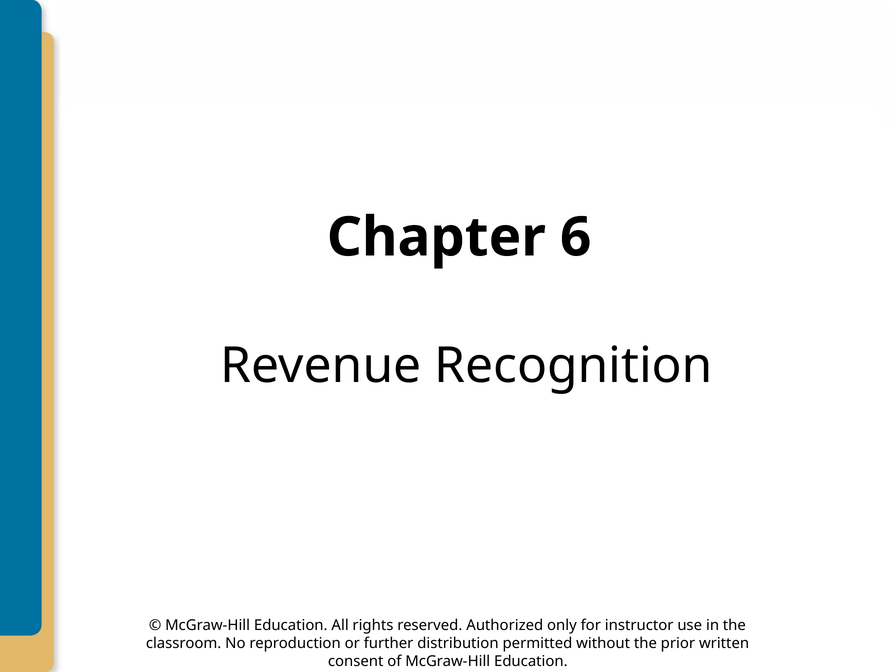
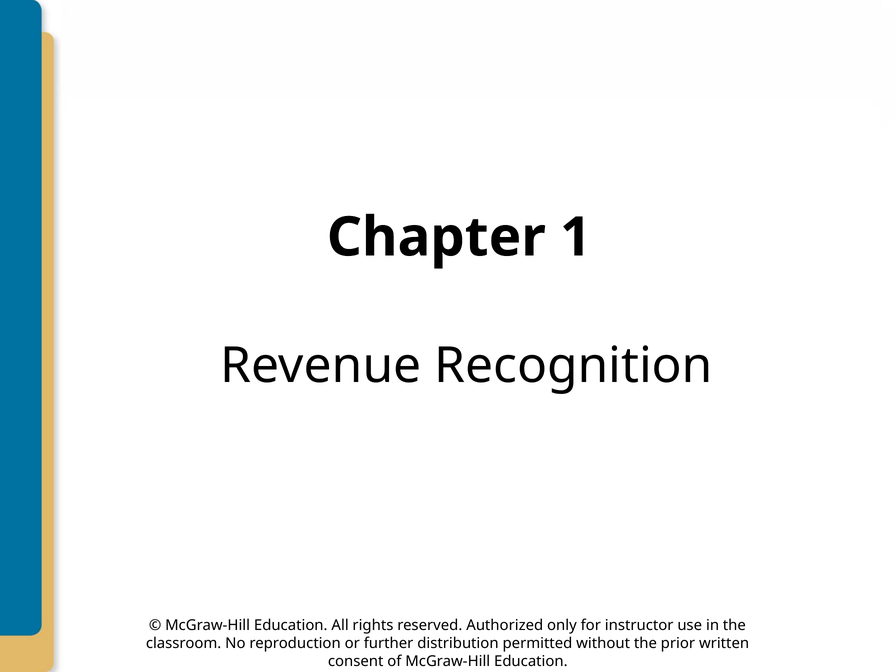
6: 6 -> 1
